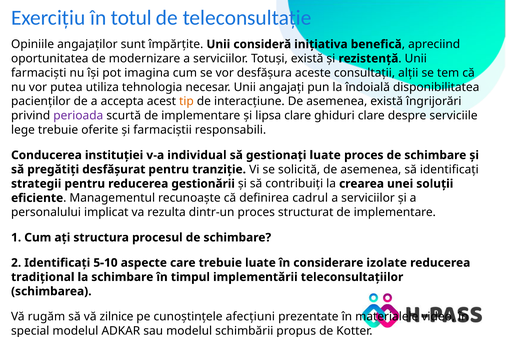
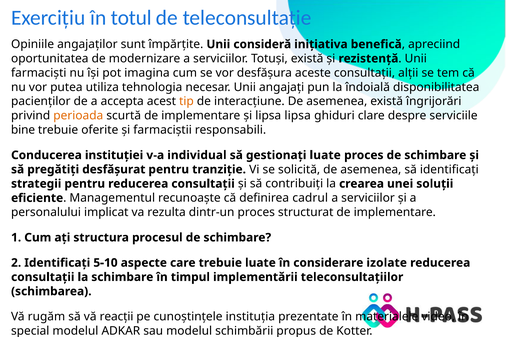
perioada colour: purple -> orange
lipsa clare: clare -> lipsa
lege: lege -> bine
pentru reducerea gestionării: gestionării -> consultații
tradițional at (43, 277): tradițional -> consultații
zilnice: zilnice -> reacții
afecțiuni: afecțiuni -> instituția
